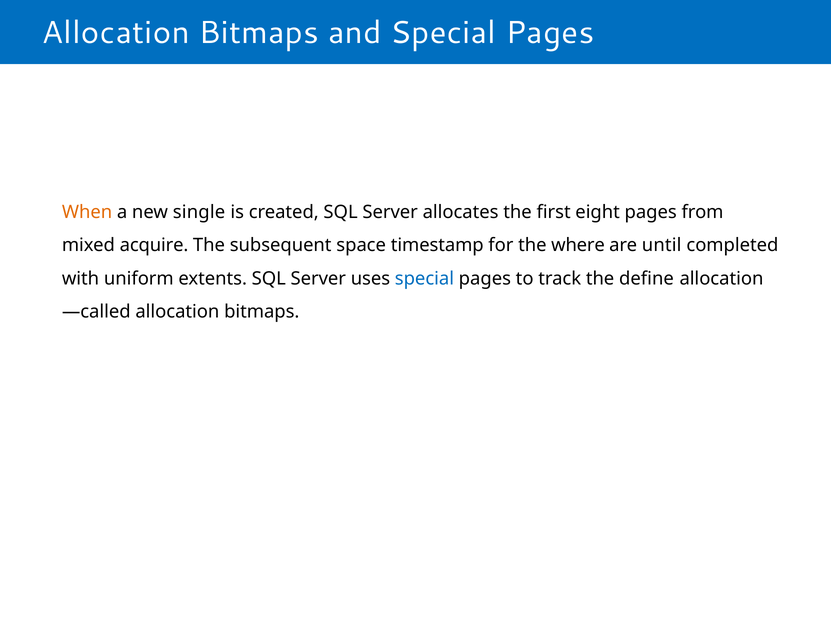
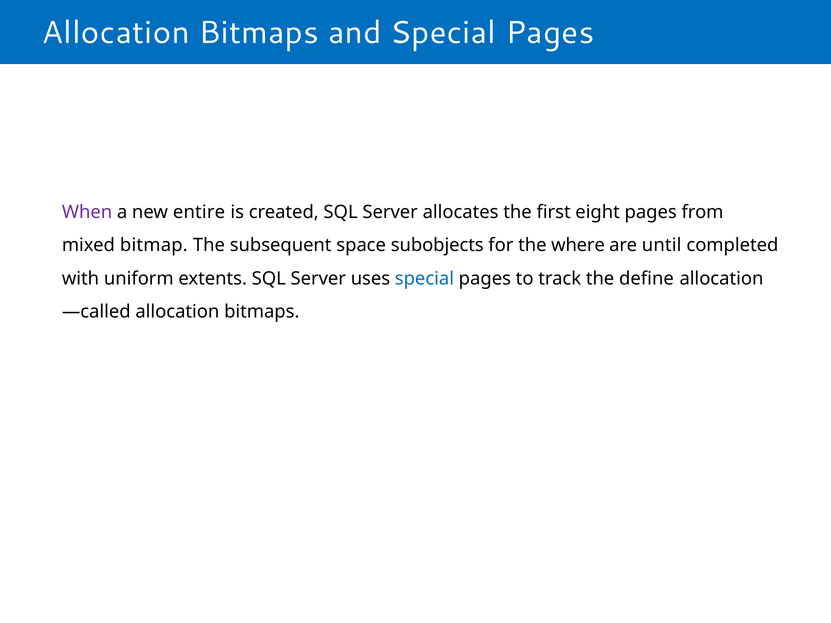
When colour: orange -> purple
single: single -> entire
acquire: acquire -> bitmap
timestamp: timestamp -> subobjects
